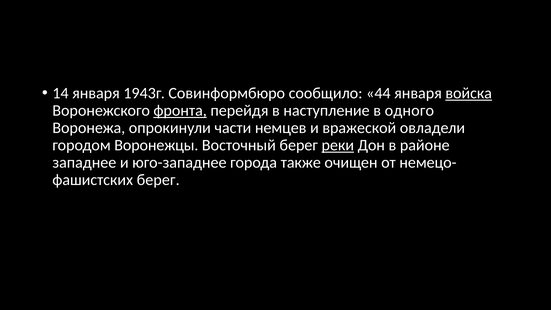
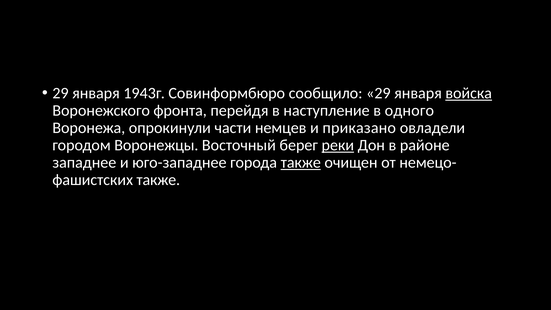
14 at (60, 93): 14 -> 29
сообщило 44: 44 -> 29
фронта underline: present -> none
вражеской: вражеской -> приказано
также at (301, 163) underline: none -> present
берег at (158, 180): берег -> также
